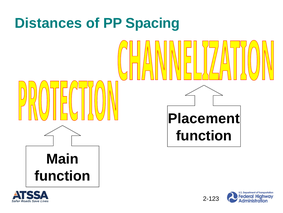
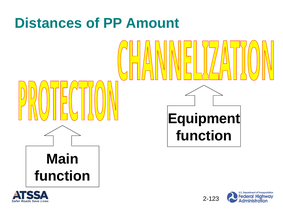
Spacing: Spacing -> Amount
Placement: Placement -> Equipment
